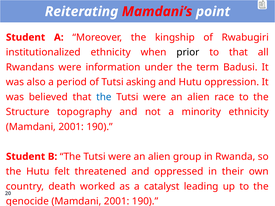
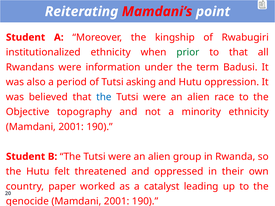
prior colour: black -> green
Structure: Structure -> Objective
death: death -> paper
